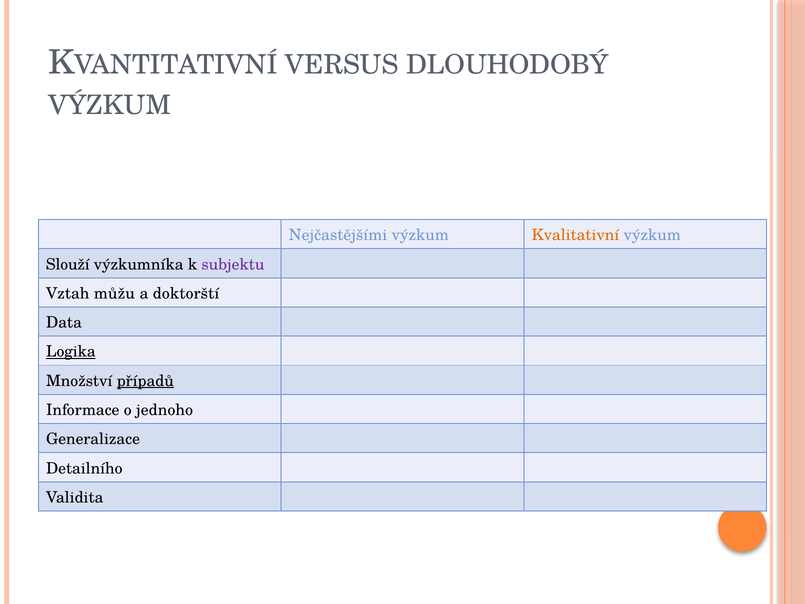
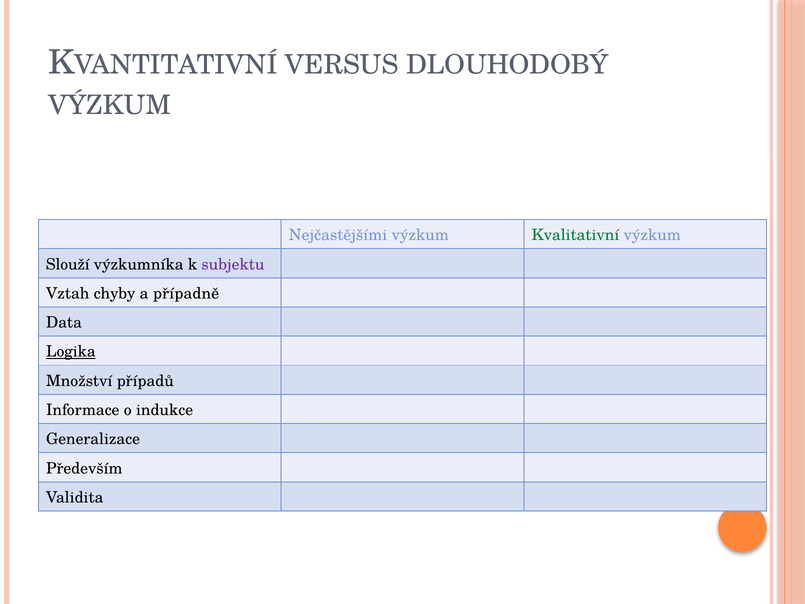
Kvalitativní colour: orange -> green
můžu: můžu -> chyby
doktorští: doktorští -> případně
případů underline: present -> none
jednoho: jednoho -> indukce
Detailního: Detailního -> Především
